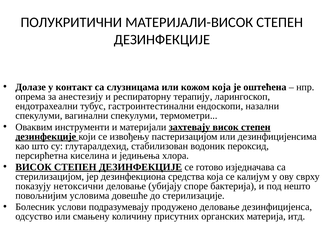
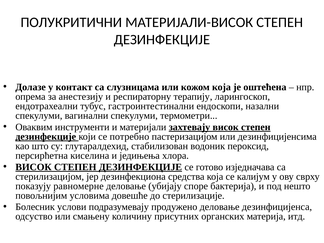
извођењу: извођењу -> потребно
нетоксични: нетоксични -> равномерне
